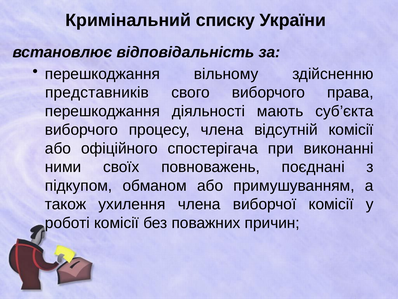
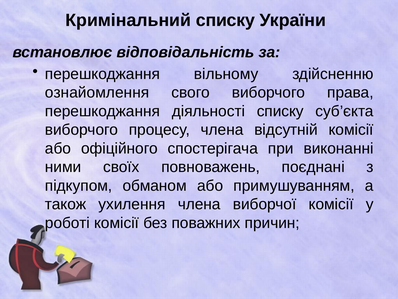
представників: представників -> ознайомлення
діяльності мають: мають -> списку
